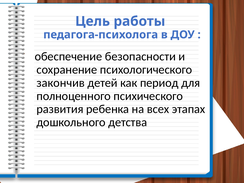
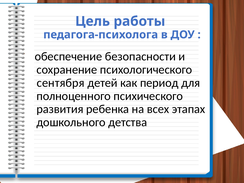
закончив: закончив -> сентября
